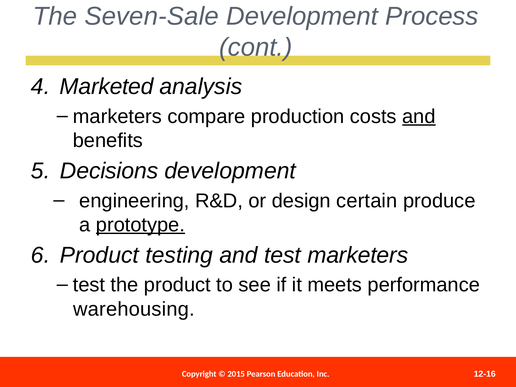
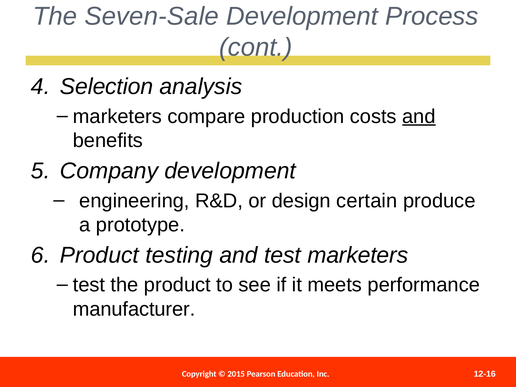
Marketed: Marketed -> Selection
Decisions: Decisions -> Company
prototype underline: present -> none
warehousing: warehousing -> manufacturer
